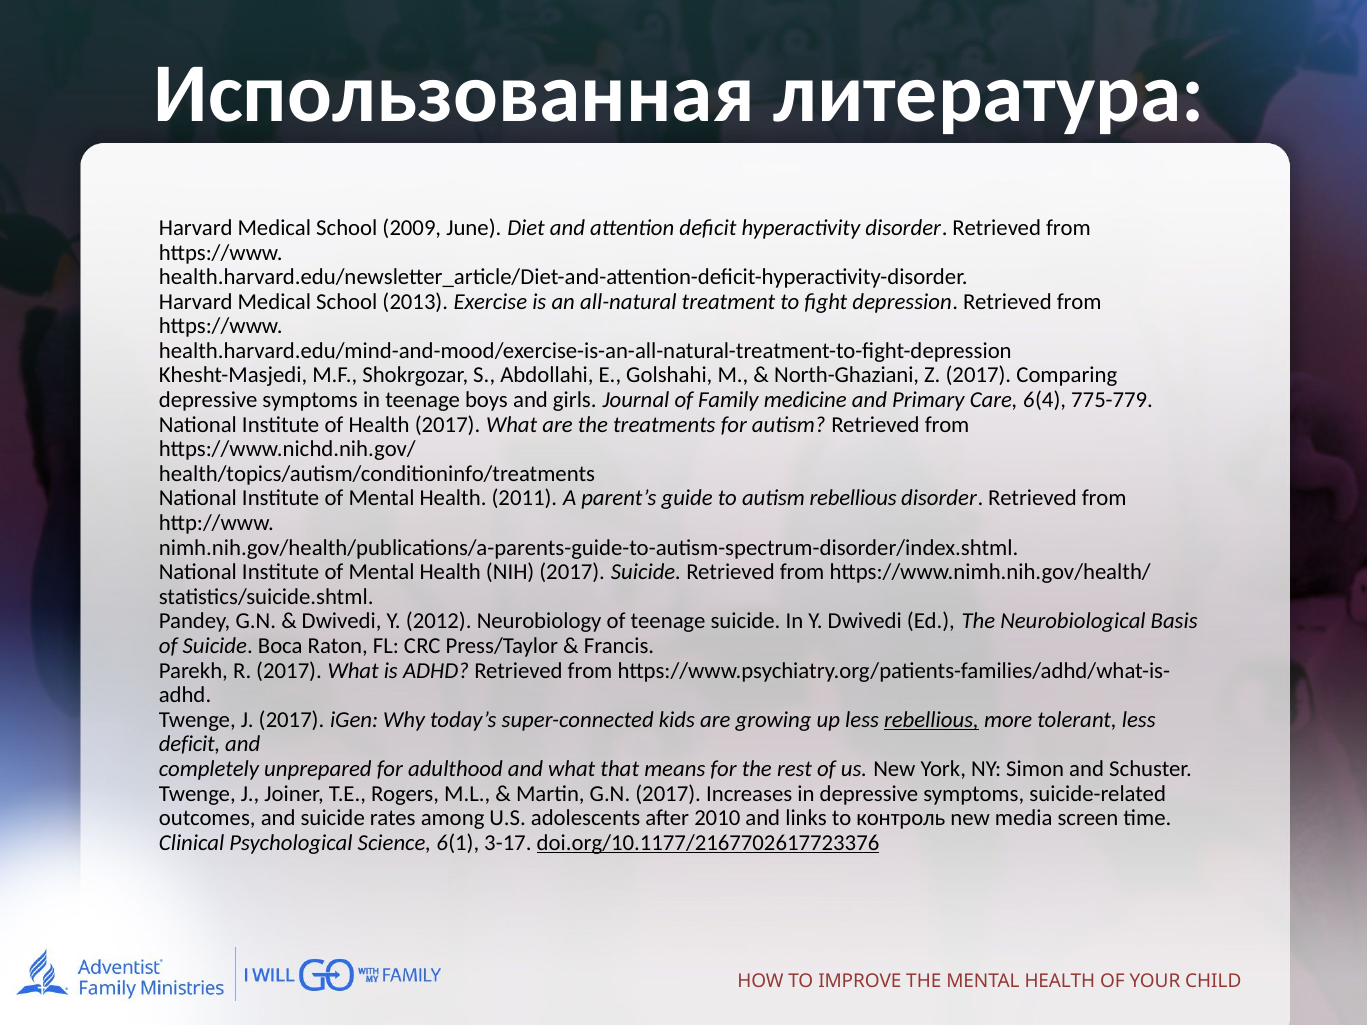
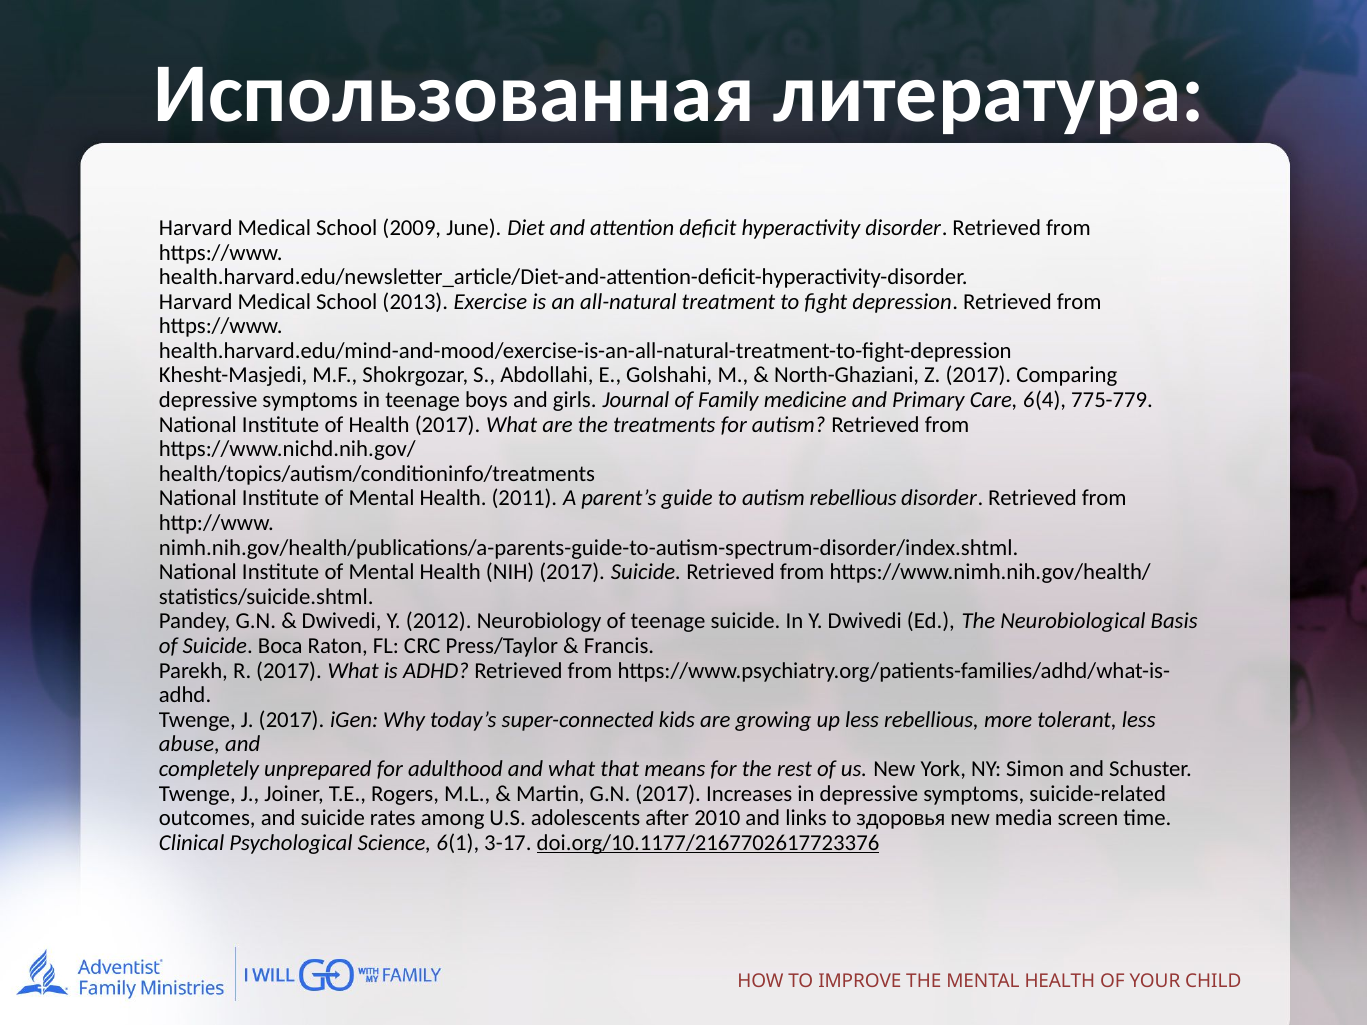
rebellious at (931, 720) underline: present -> none
deficit at (190, 744): deficit -> abuse
контроль: контроль -> здоровья
